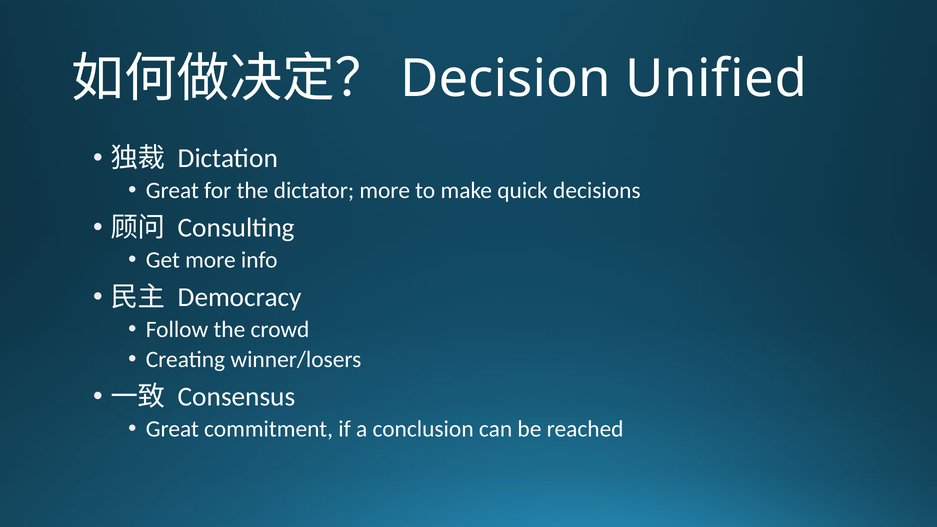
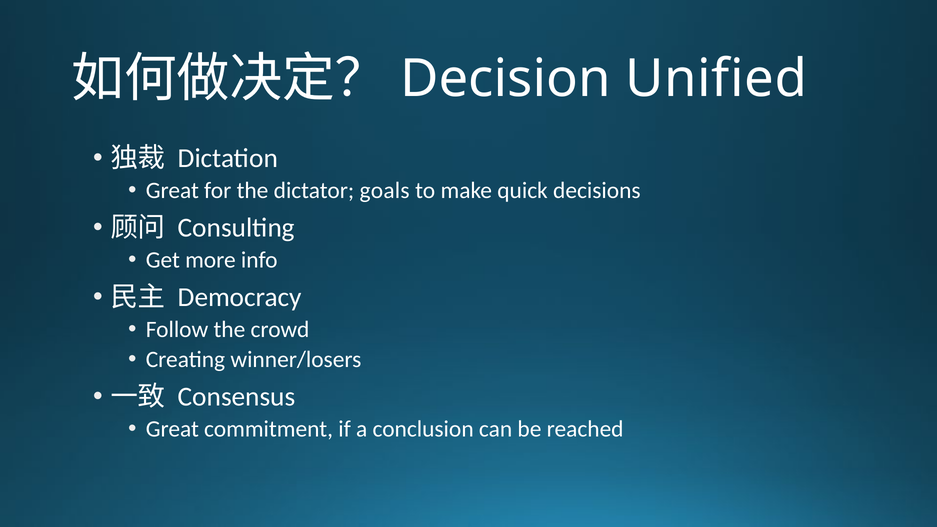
dictator more: more -> goals
